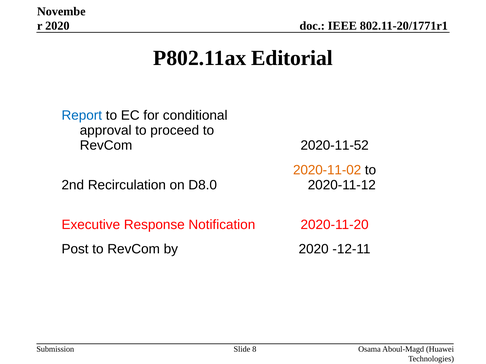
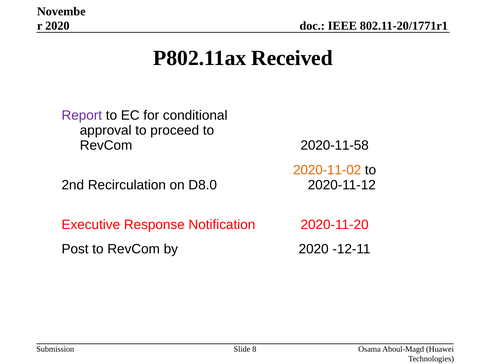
Editorial: Editorial -> Received
Report colour: blue -> purple
2020-11-52: 2020-11-52 -> 2020-11-58
